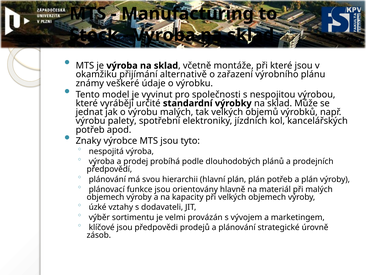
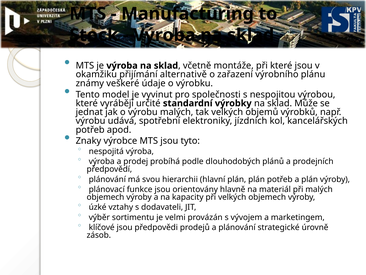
palety: palety -> udává
